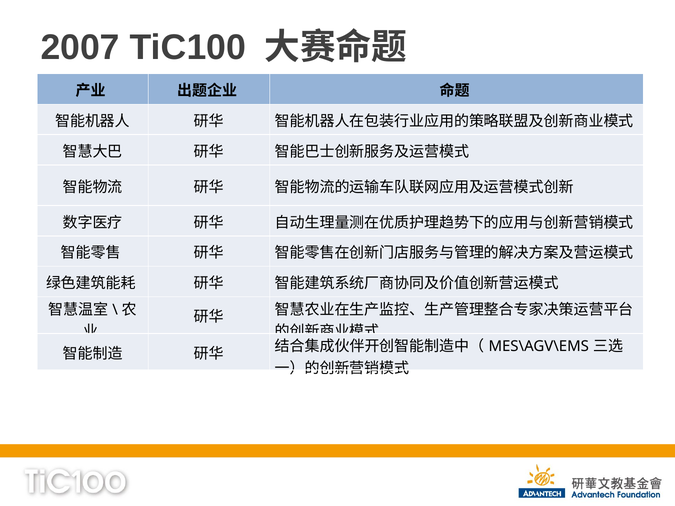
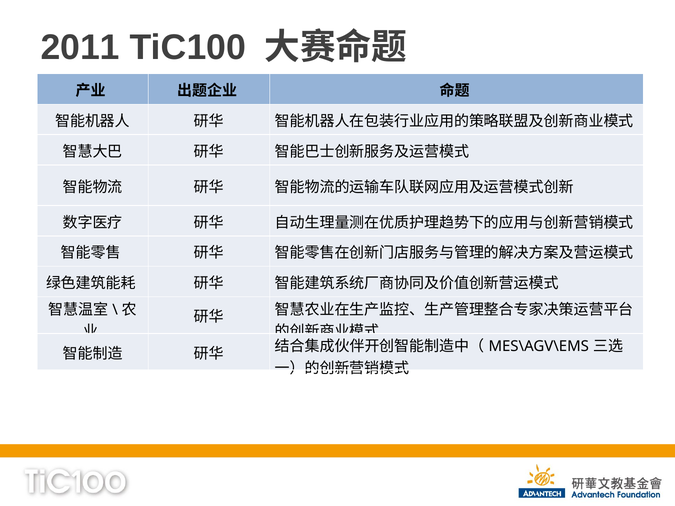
2007: 2007 -> 2011
